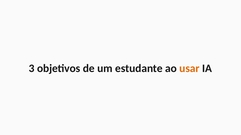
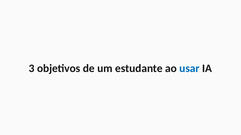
usar colour: orange -> blue
